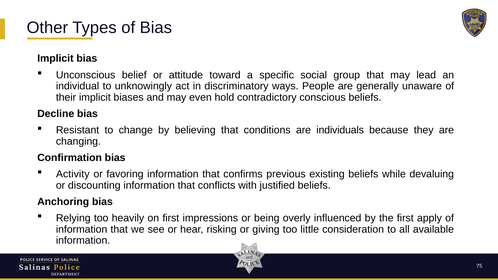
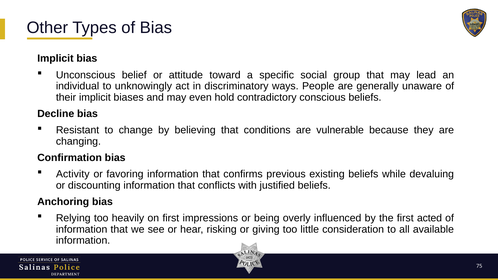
individuals: individuals -> vulnerable
apply: apply -> acted
